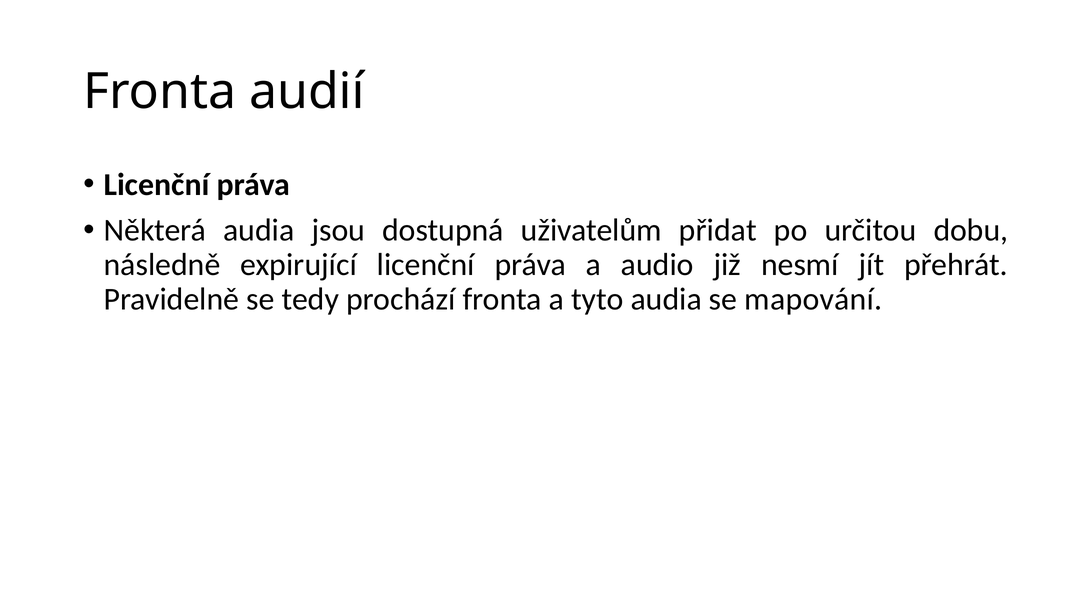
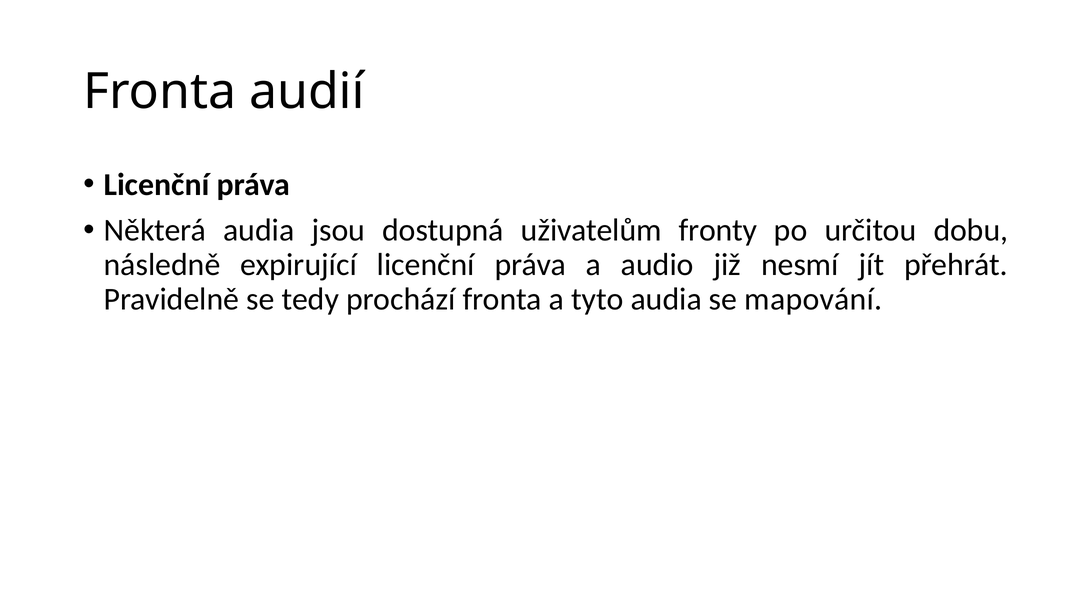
přidat: přidat -> fronty
